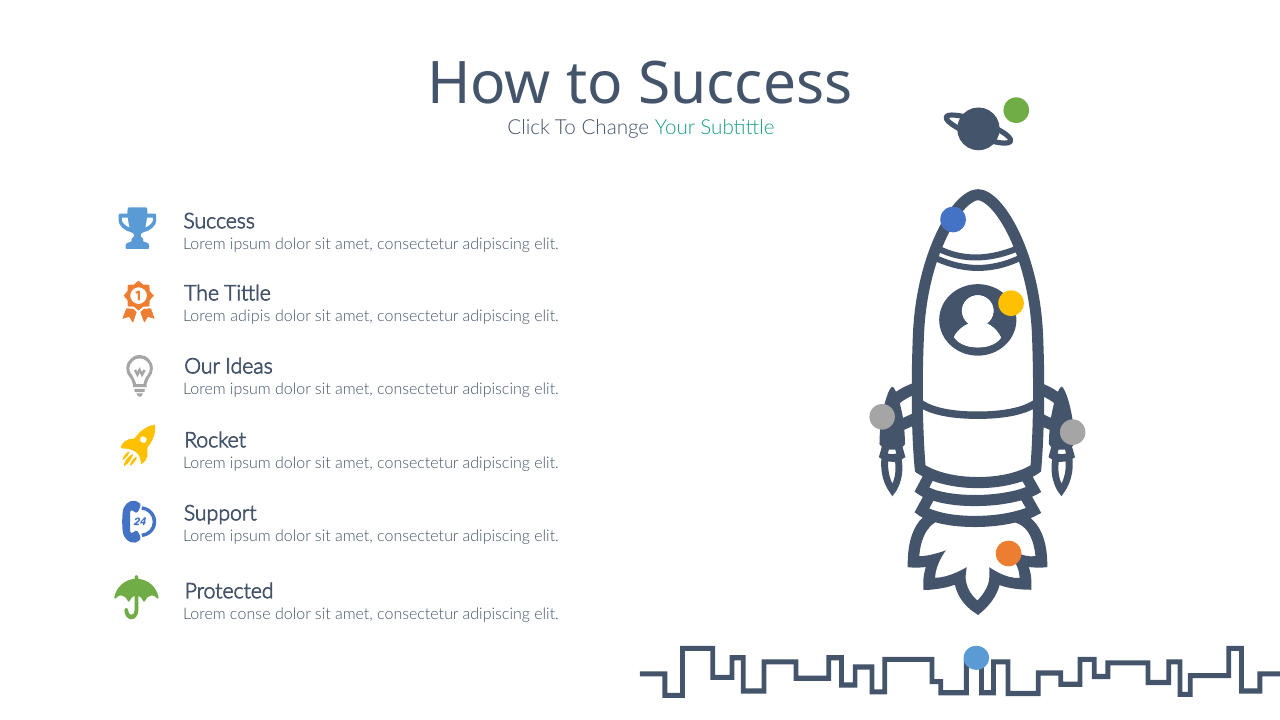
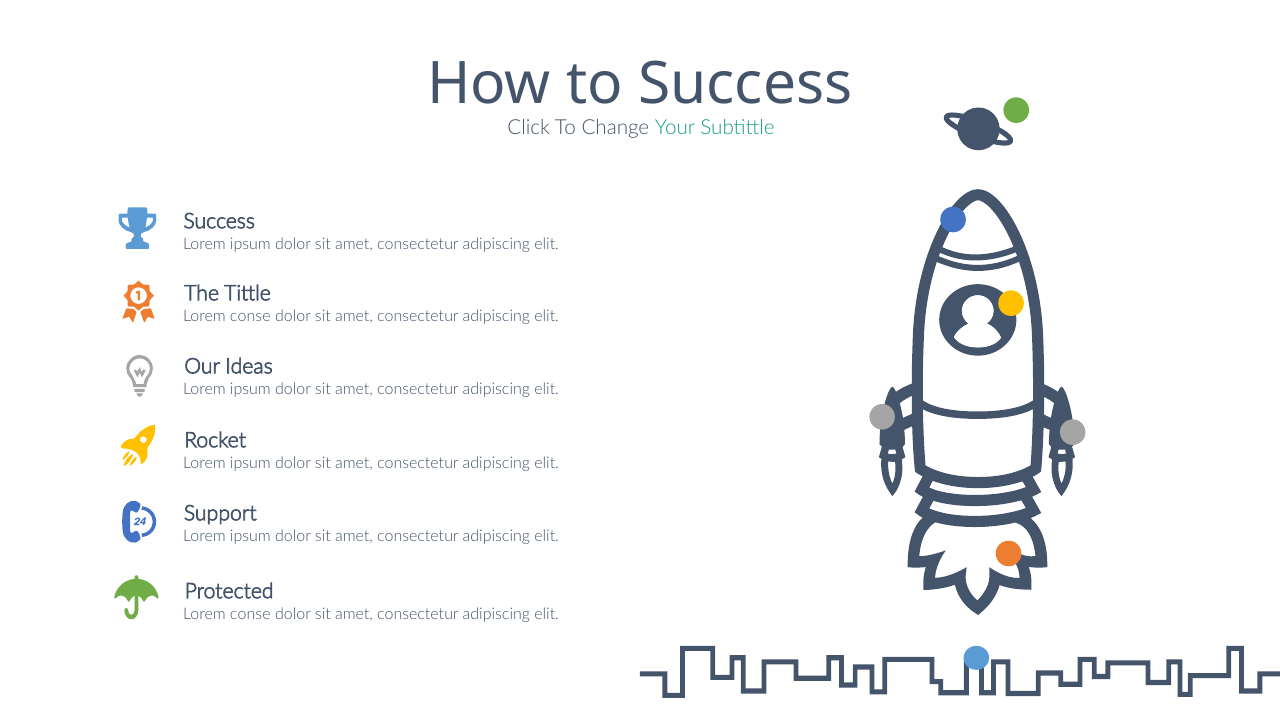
adipis at (250, 316): adipis -> conse
